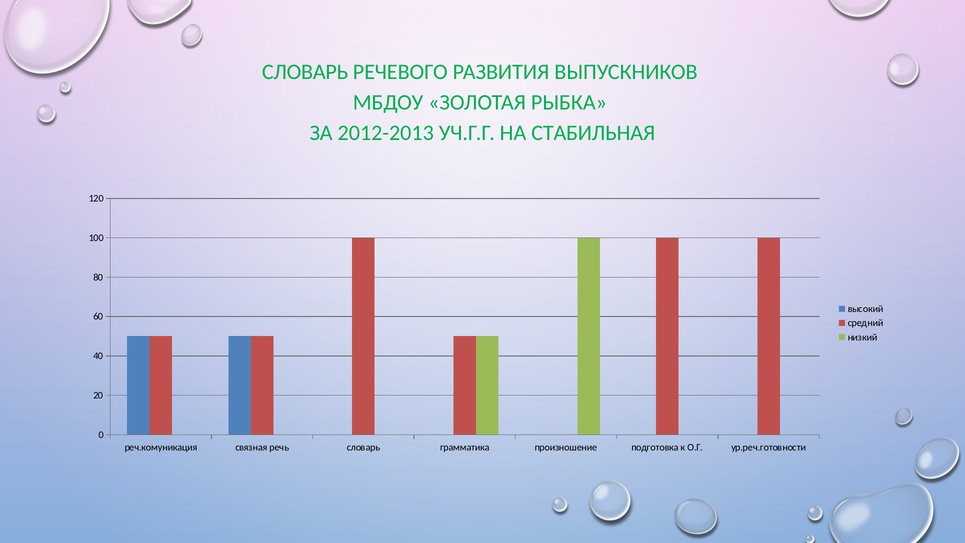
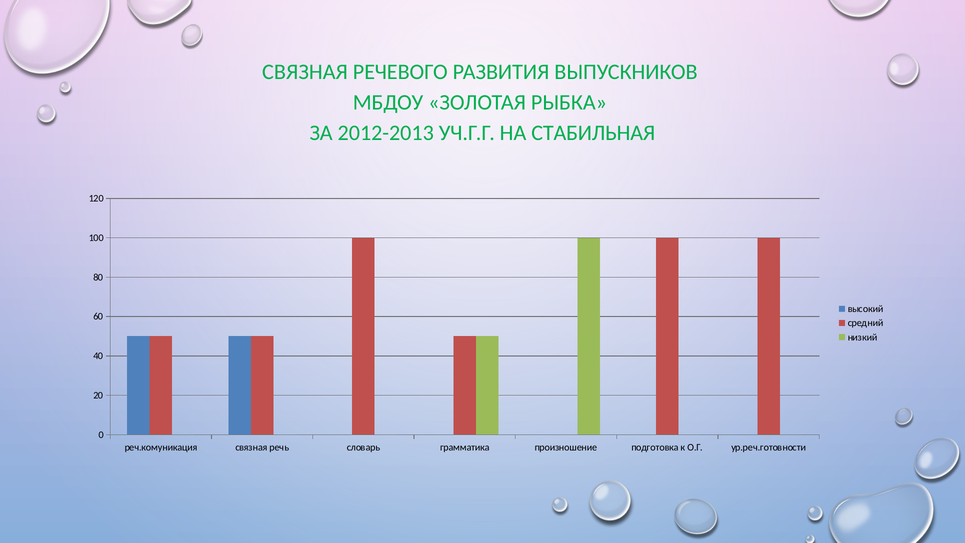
СЛОВАРЬ at (305, 72): СЛОВАРЬ -> СВЯЗНАЯ
